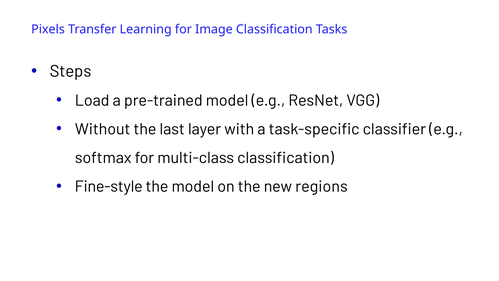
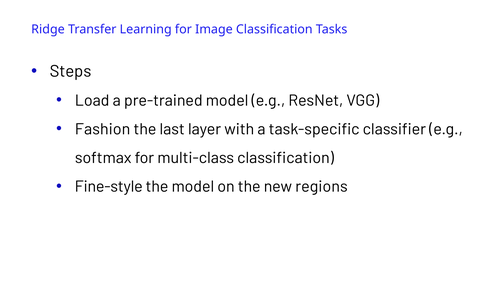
Pixels: Pixels -> Ridge
Without: Without -> Fashion
